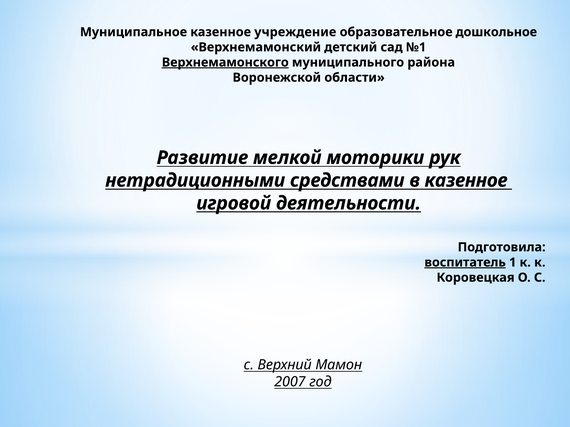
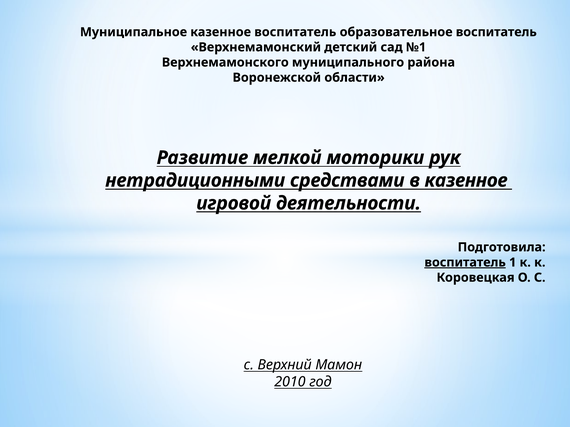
казенное учреждение: учреждение -> воспитатель
образовательное дошкольное: дошкольное -> воспитатель
Верхнемамонского underline: present -> none
2007: 2007 -> 2010
